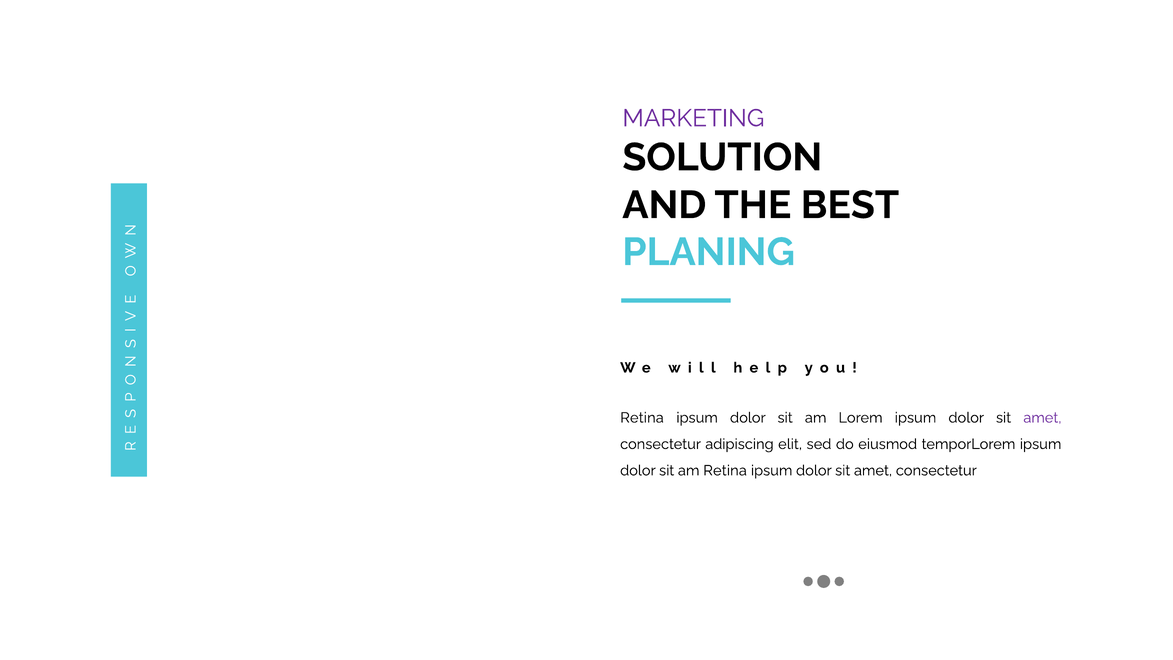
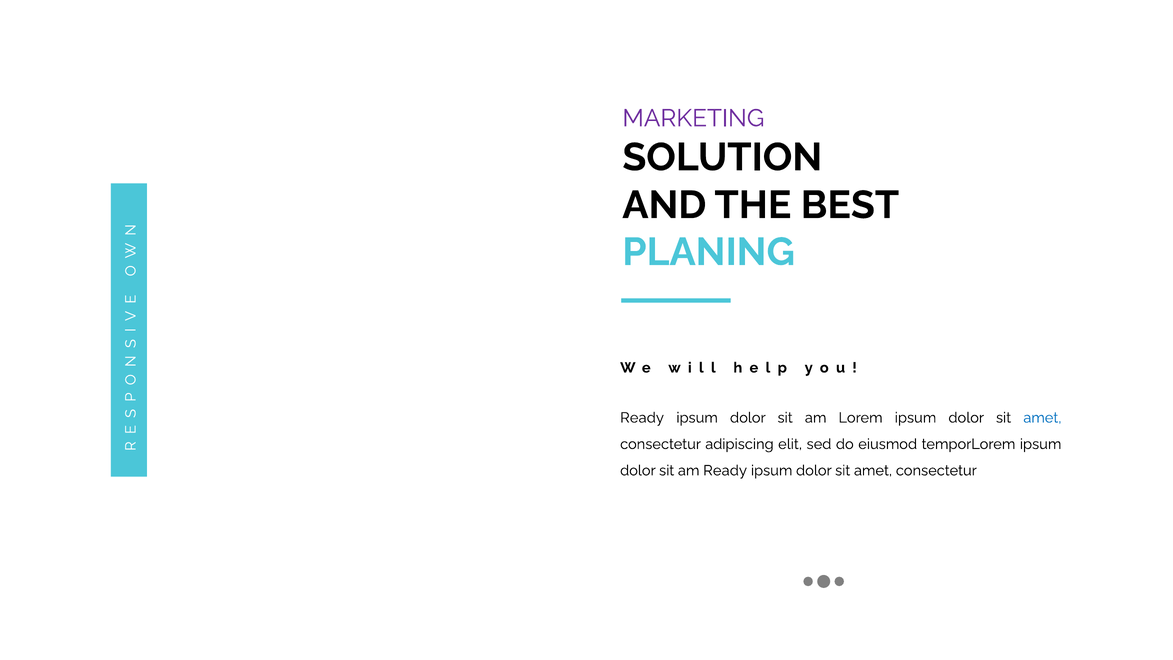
Retina at (642, 418): Retina -> Ready
amet at (1042, 418) colour: purple -> blue
am Retina: Retina -> Ready
